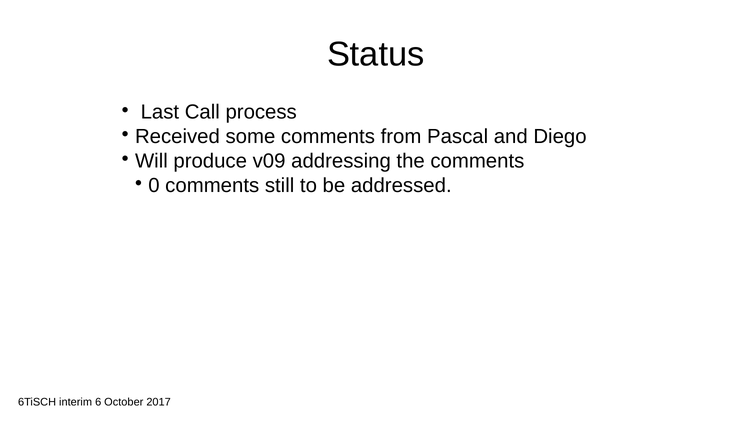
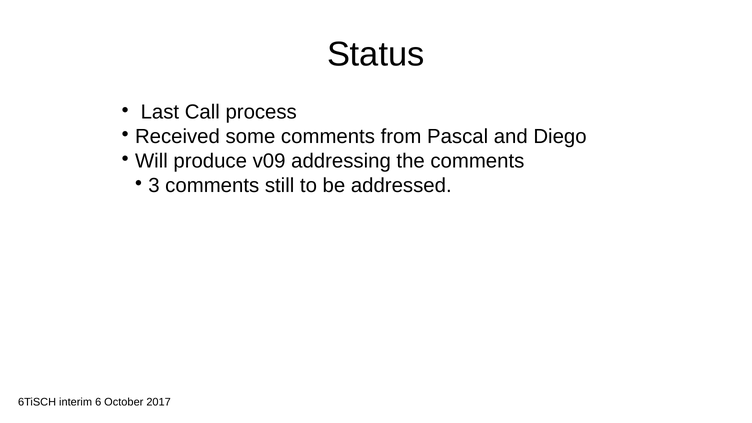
0: 0 -> 3
